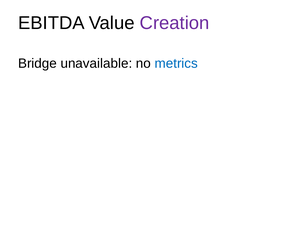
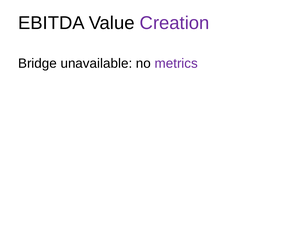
metrics colour: blue -> purple
